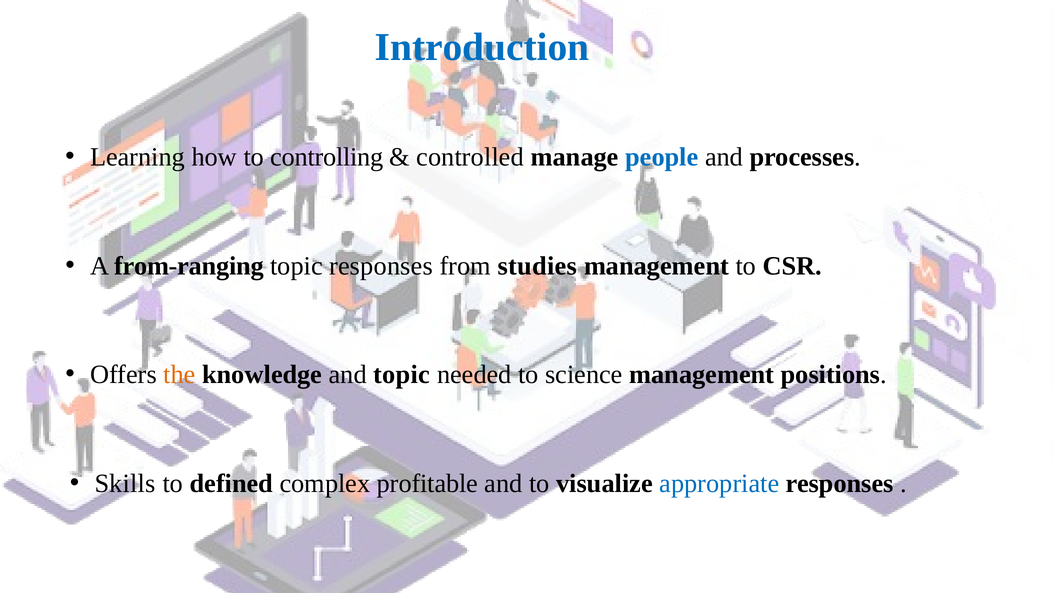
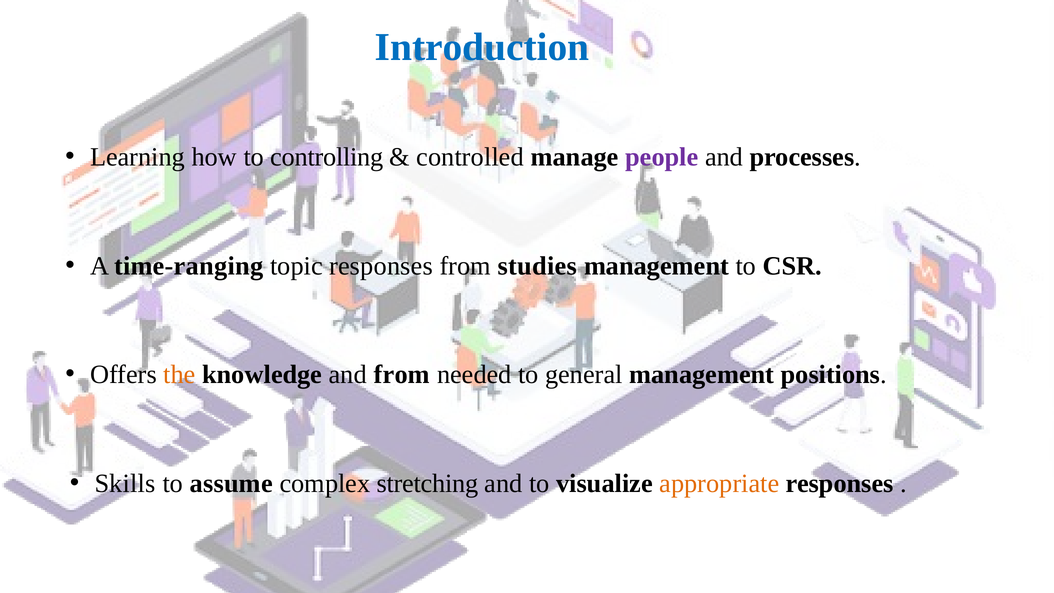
people colour: blue -> purple
from-ranging: from-ranging -> time-ranging
and topic: topic -> from
science: science -> general
defined: defined -> assume
profitable: profitable -> stretching
appropriate colour: blue -> orange
